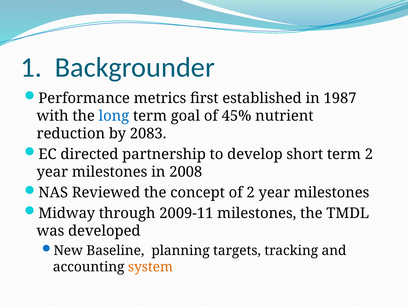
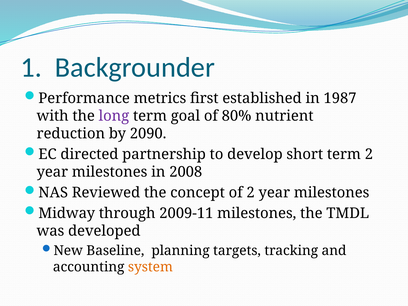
long colour: blue -> purple
45%: 45% -> 80%
2083: 2083 -> 2090
